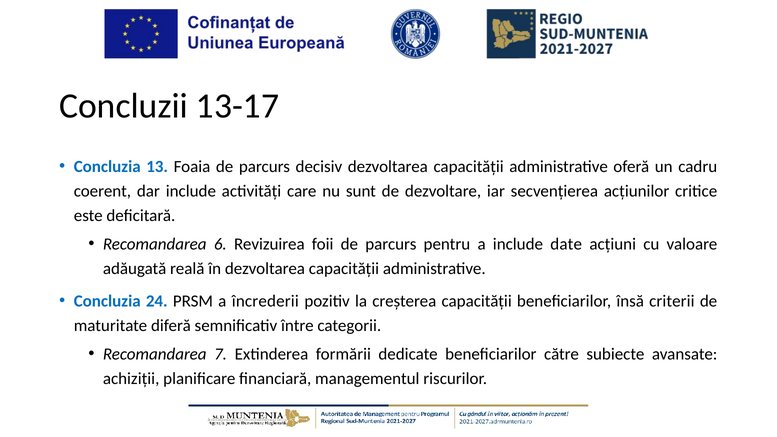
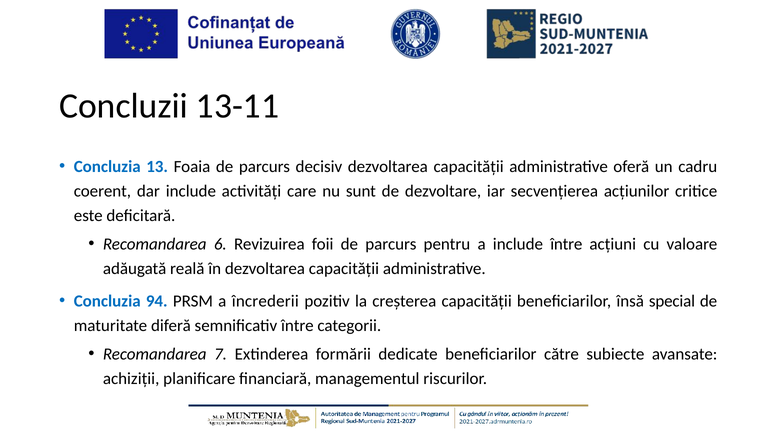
13-17: 13-17 -> 13-11
include date: date -> între
24: 24 -> 94
criterii: criterii -> special
